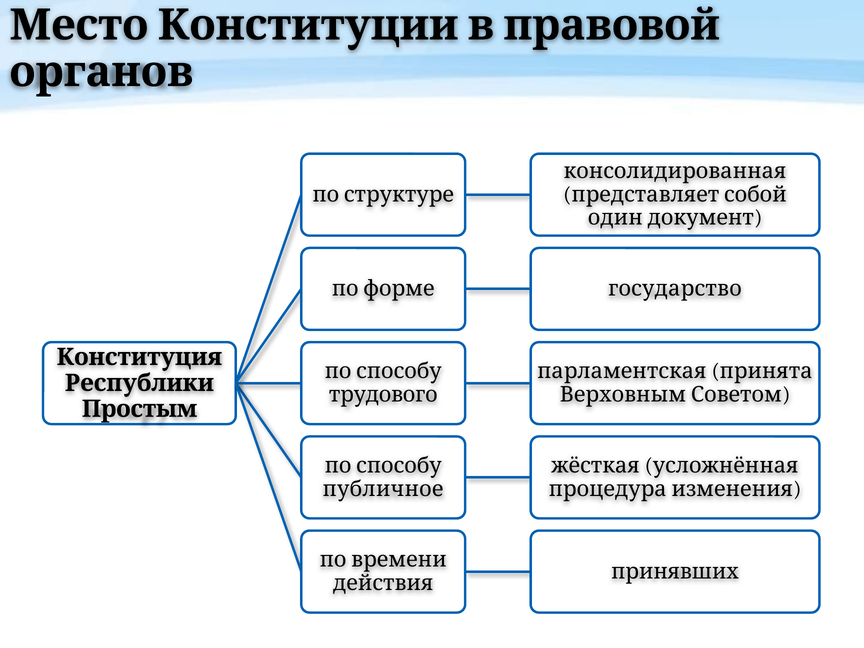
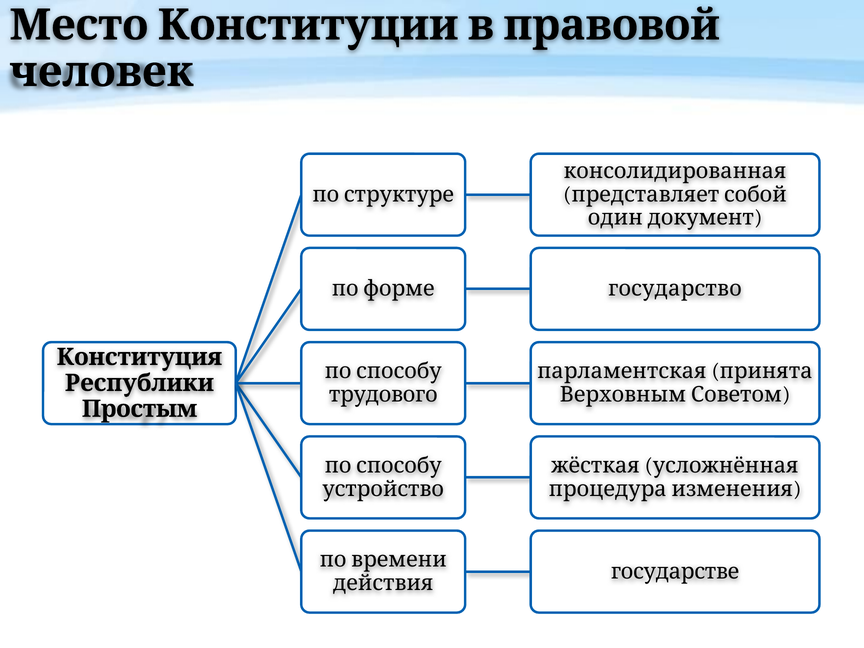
органов: органов -> человек
публичное: публичное -> устройство
принявших: принявших -> государстве
